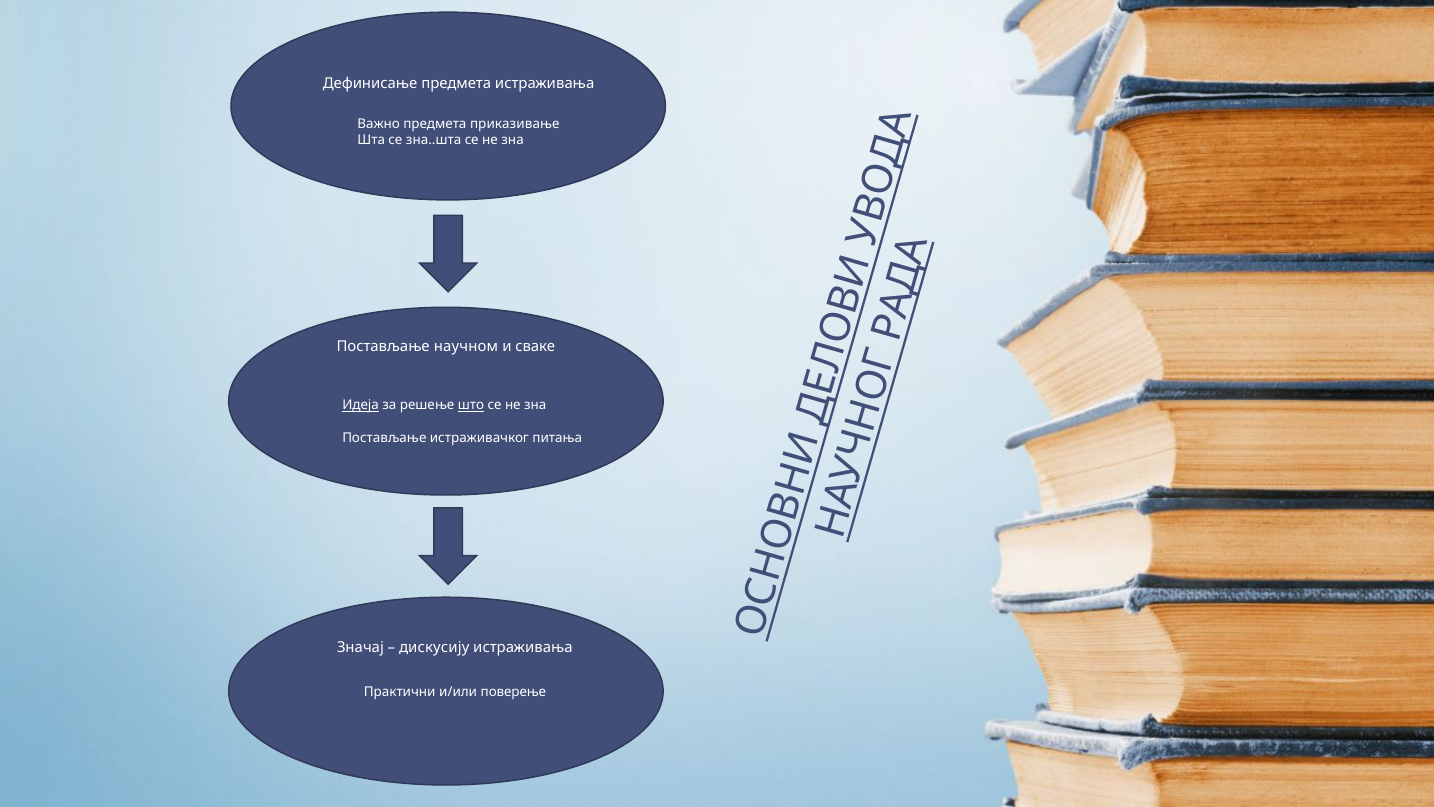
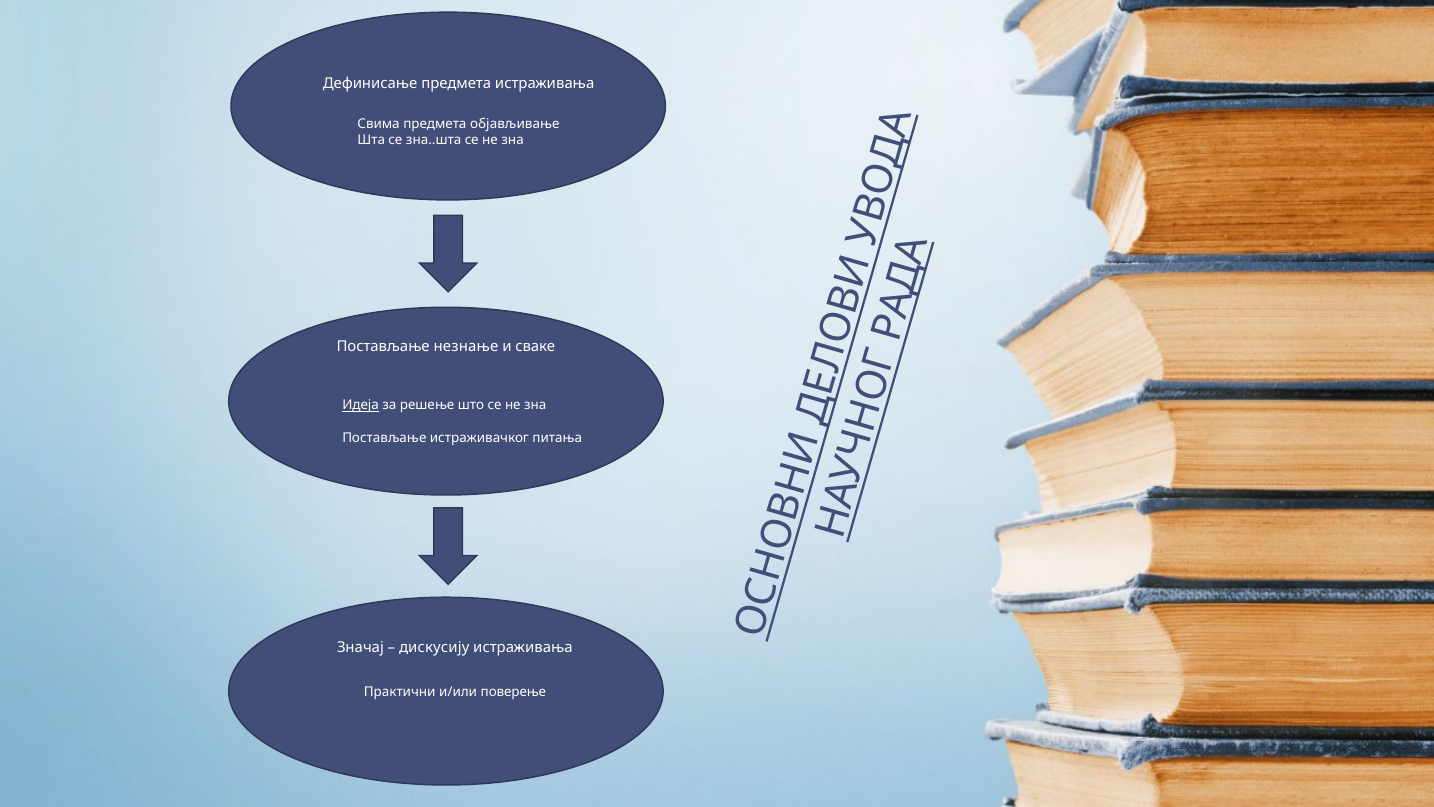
Важно: Важно -> Свима
приказивање: приказивање -> објављивање
научном: научном -> незнање
што underline: present -> none
